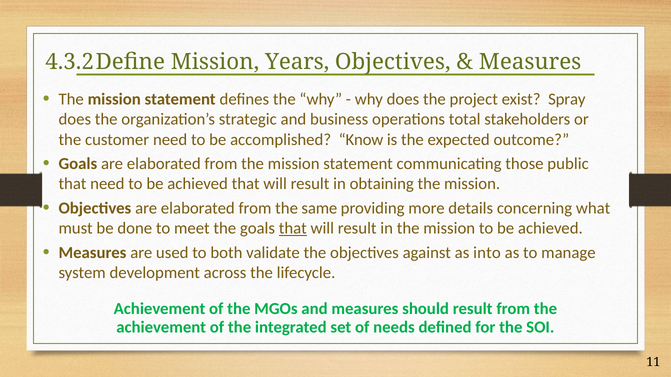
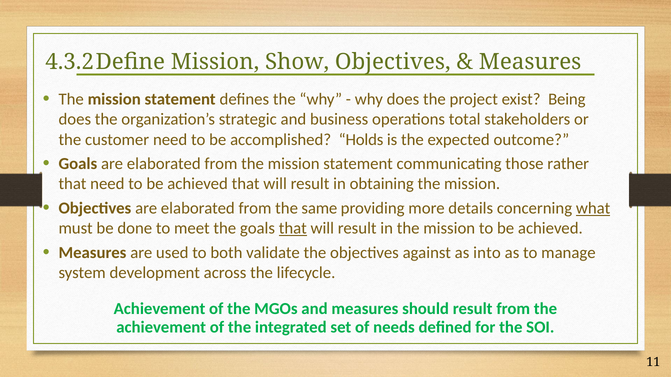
Years: Years -> Show
Spray: Spray -> Being
Know: Know -> Holds
public: public -> rather
what underline: none -> present
